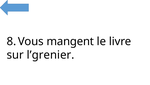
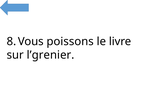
mangent: mangent -> poissons
